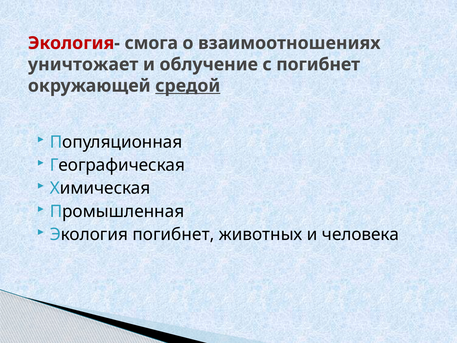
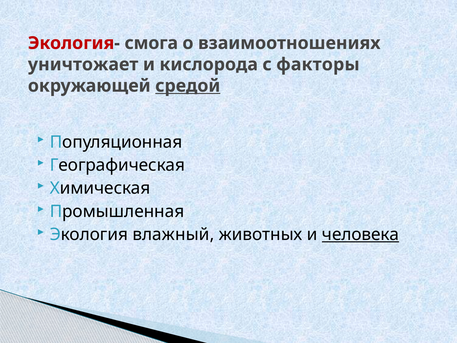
облучение: облучение -> кислорода
с погибнет: погибнет -> факторы
Экология погибнет: погибнет -> влажный
человека underline: none -> present
